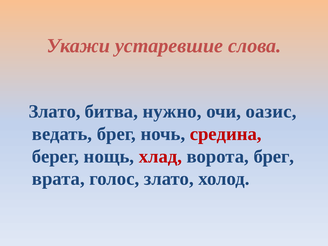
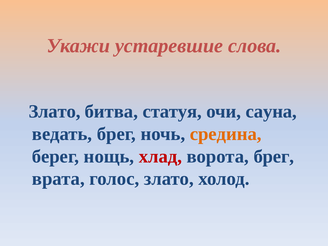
нужно: нужно -> статуя
оазис: оазис -> сауна
средина colour: red -> orange
